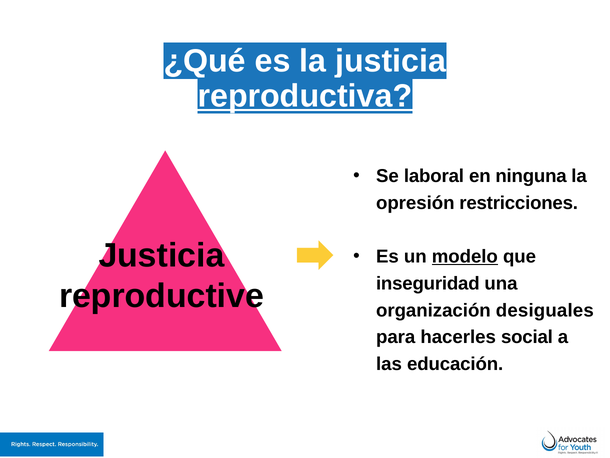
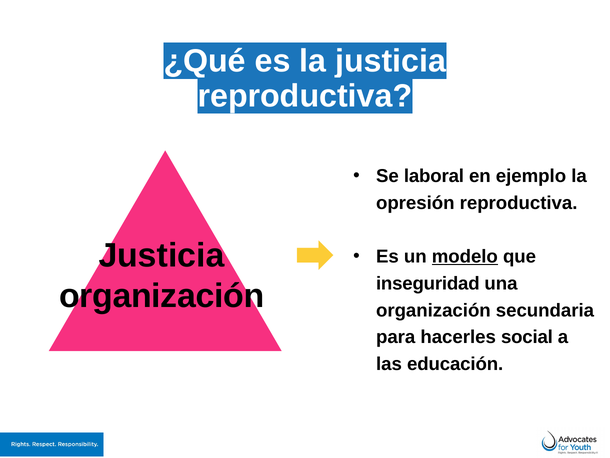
reproductiva at (305, 96) underline: present -> none
ninguna: ninguna -> ejemplo
opresión restricciones: restricciones -> reproductiva
reproductive at (161, 296): reproductive -> organización
desiguales: desiguales -> secundaria
